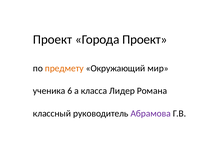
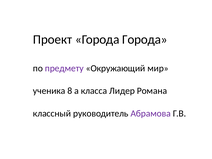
Города Проект: Проект -> Города
предмету colour: orange -> purple
6: 6 -> 8
